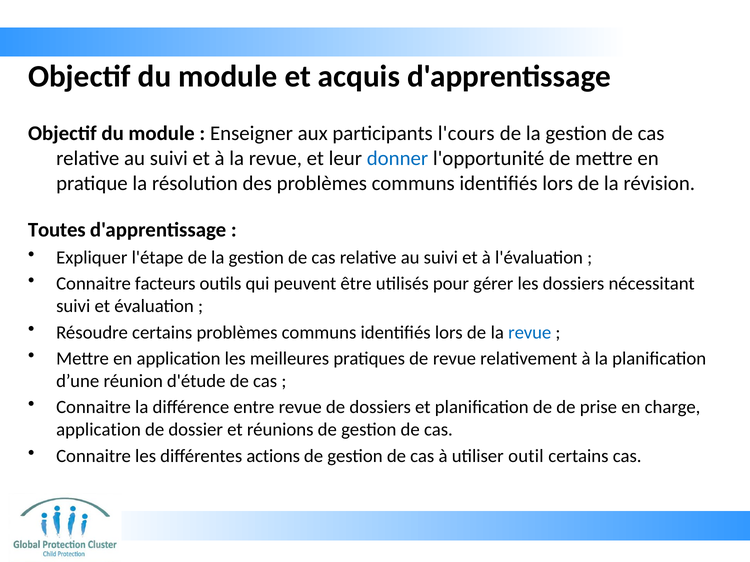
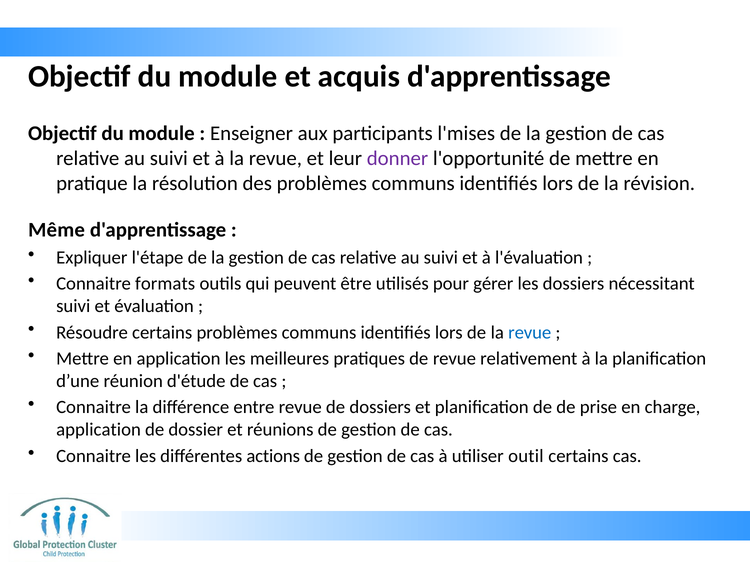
l'cours: l'cours -> l'mises
donner colour: blue -> purple
Toutes: Toutes -> Même
facteurs: facteurs -> formats
